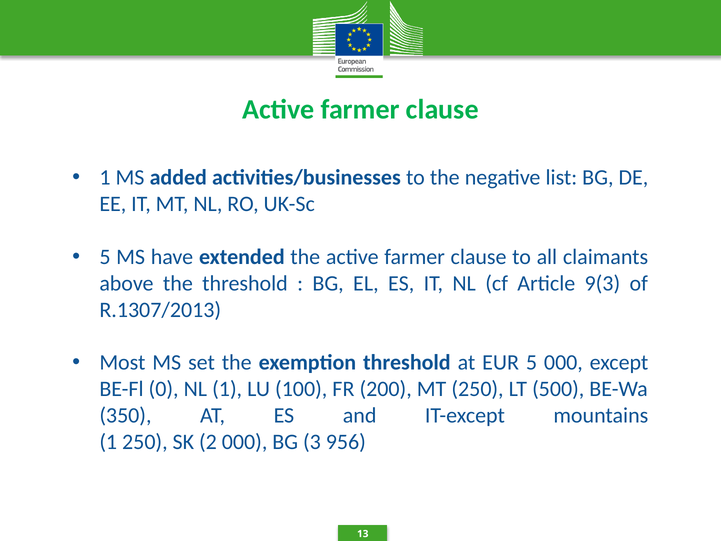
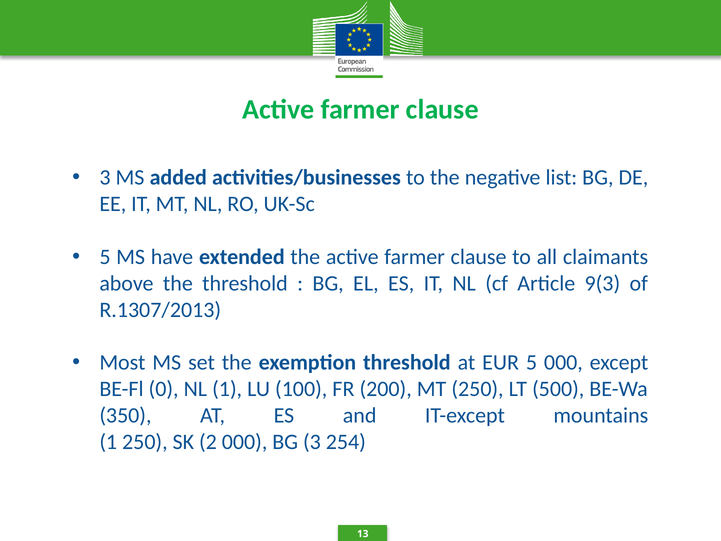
1 at (105, 178): 1 -> 3
956: 956 -> 254
